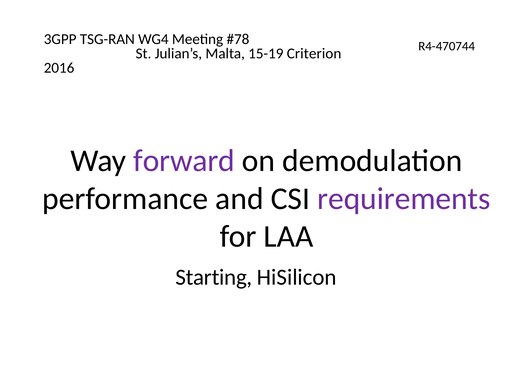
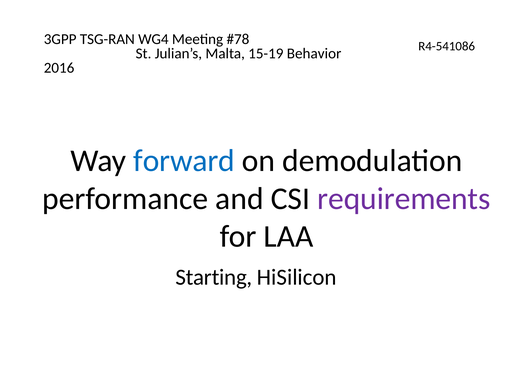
R4-470744: R4-470744 -> R4-541086
Criterion: Criterion -> Behavior
forward colour: purple -> blue
